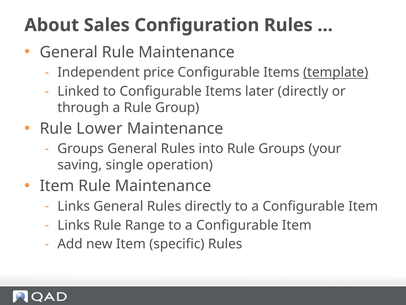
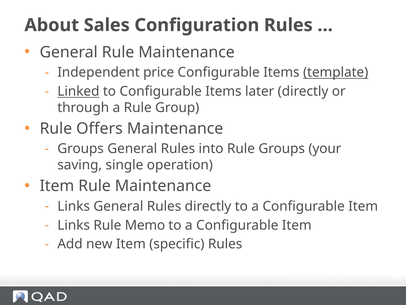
Linked underline: none -> present
Lower: Lower -> Offers
Range: Range -> Memo
